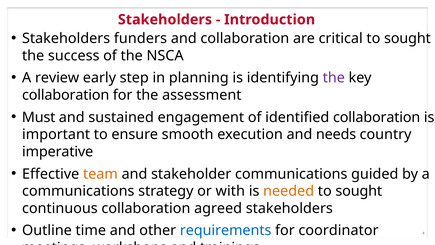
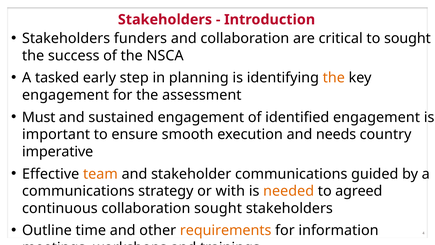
review: review -> tasked
the at (334, 78) colour: purple -> orange
collaboration at (66, 95): collaboration -> engagement
identified collaboration: collaboration -> engagement
sought at (359, 191): sought -> agreed
collaboration agreed: agreed -> sought
requirements colour: blue -> orange
coordinator: coordinator -> information
